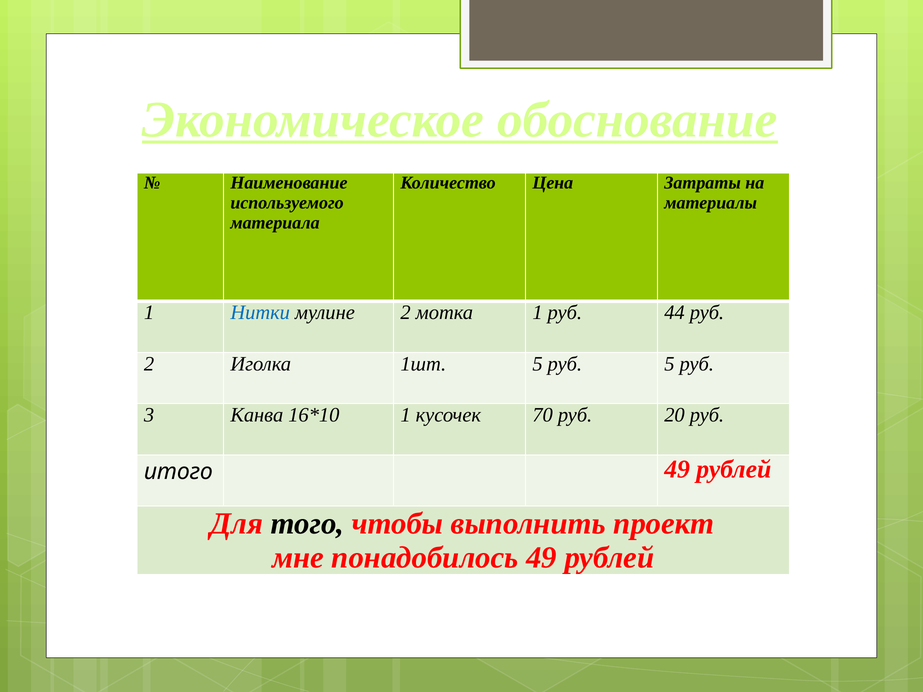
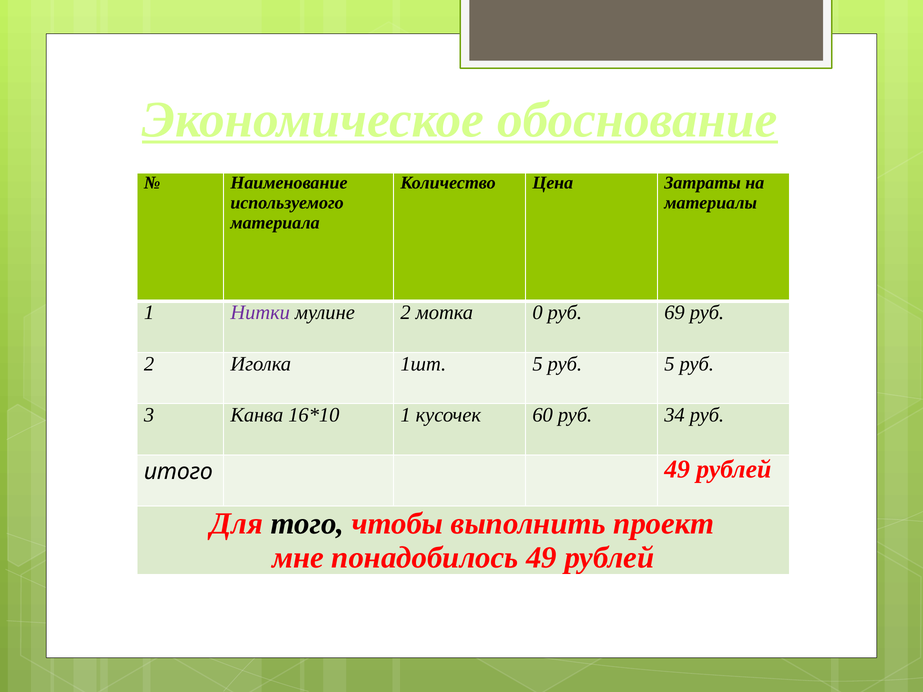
Нитки colour: blue -> purple
мотка 1: 1 -> 0
44: 44 -> 69
70: 70 -> 60
20: 20 -> 34
